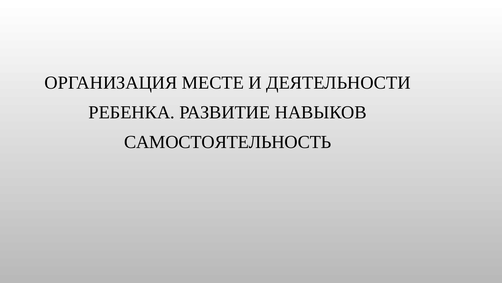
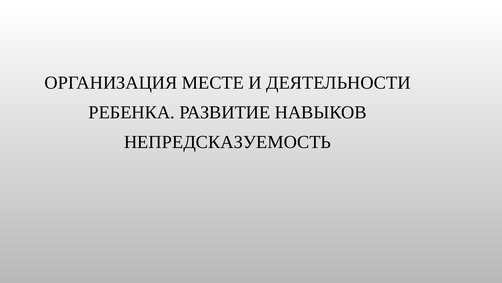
САМОСТОЯТЕЛЬНОСТЬ: САМОСТОЯТЕЛЬНОСТЬ -> НЕПРЕДСКАЗУЕМОСТЬ
